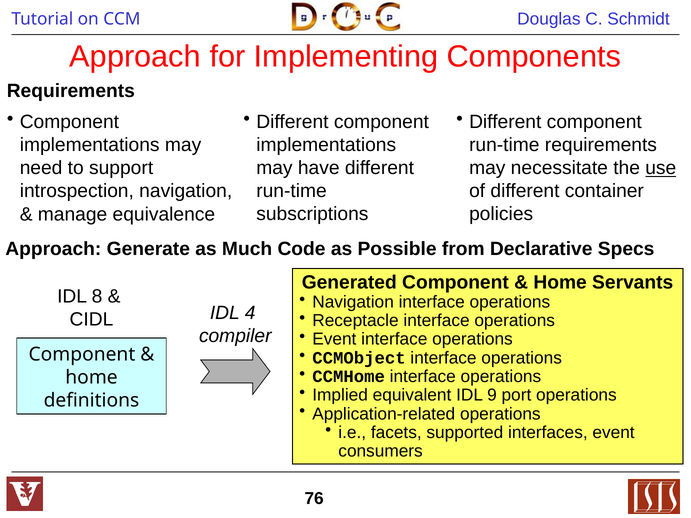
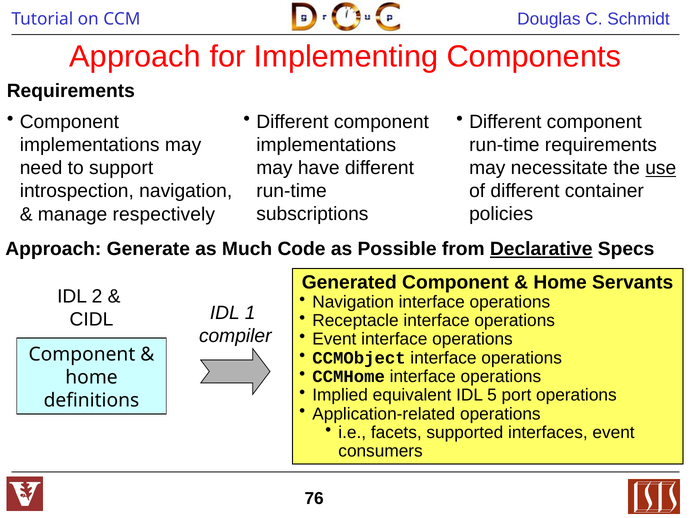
equivalence: equivalence -> respectively
Declarative underline: none -> present
8: 8 -> 2
4: 4 -> 1
9: 9 -> 5
